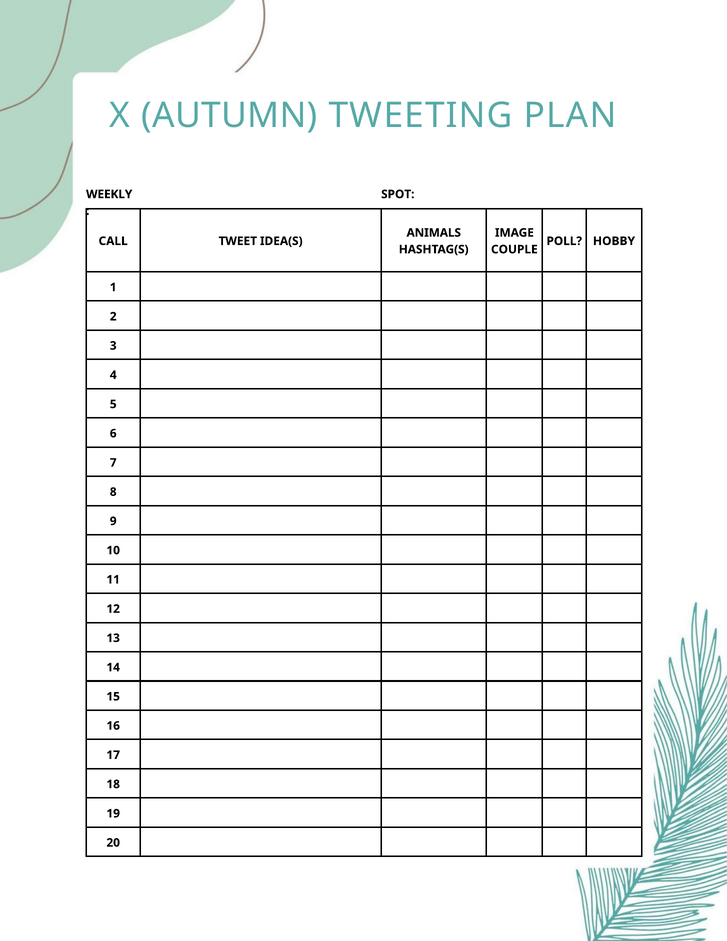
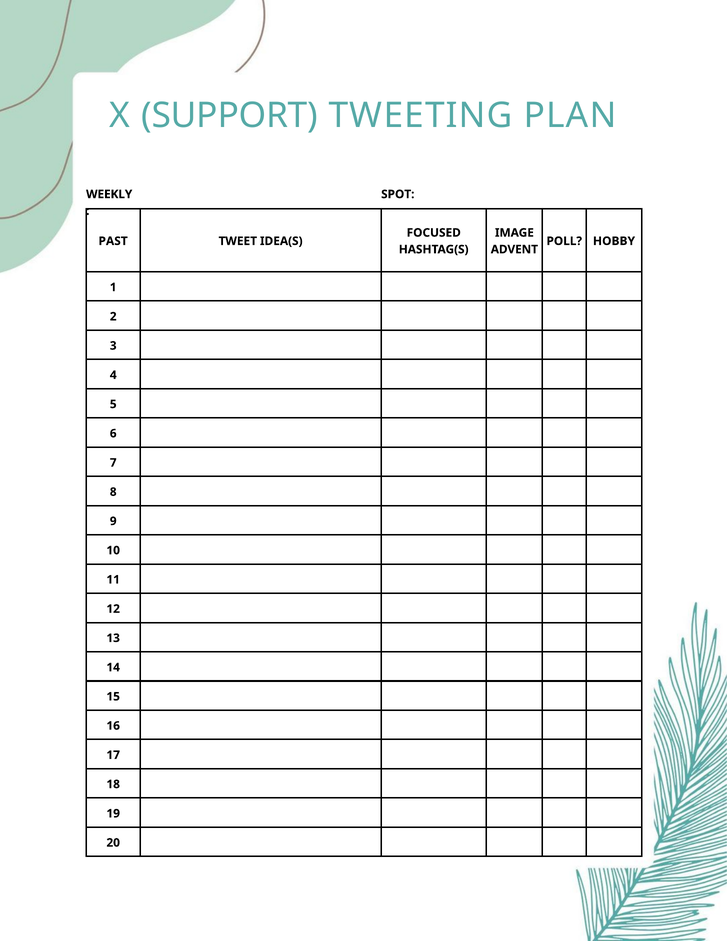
AUTUMN: AUTUMN -> SUPPORT
ANIMALS: ANIMALS -> FOCUSED
CALL: CALL -> PAST
COUPLE: COUPLE -> ADVENT
